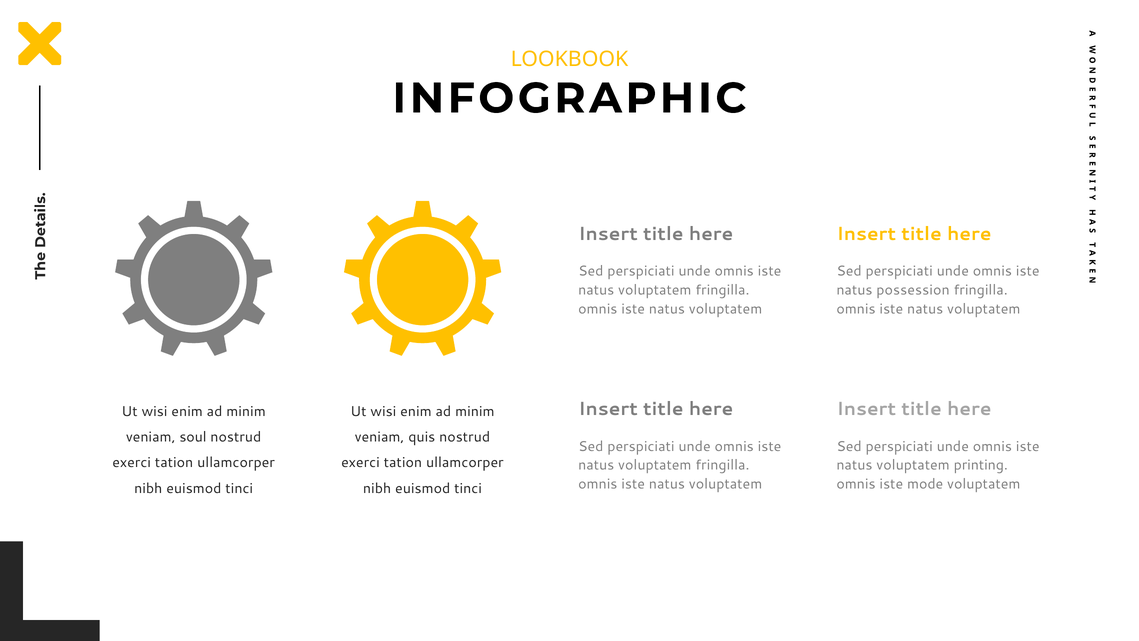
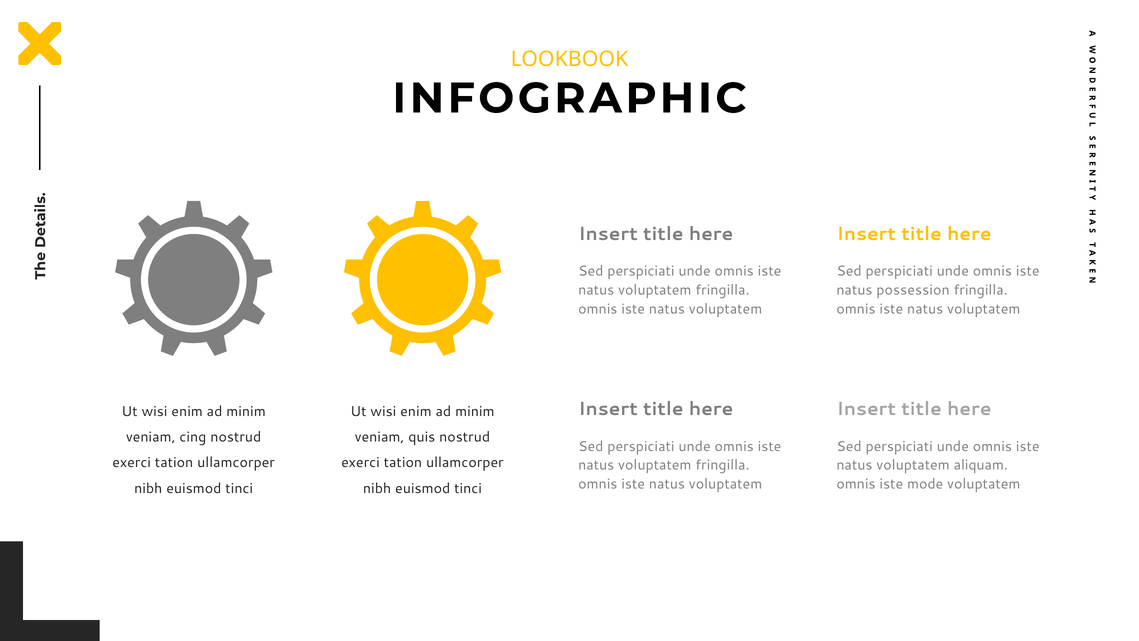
soul: soul -> cing
printing: printing -> aliquam
